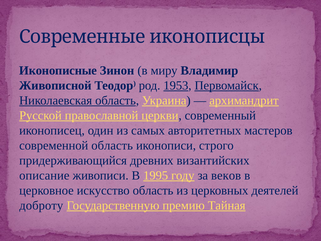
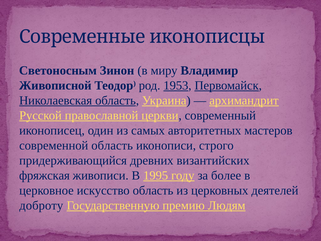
Иконописные: Иконописные -> Светоносным
описание: описание -> фряжская
веков: веков -> более
Тайная: Тайная -> Людям
